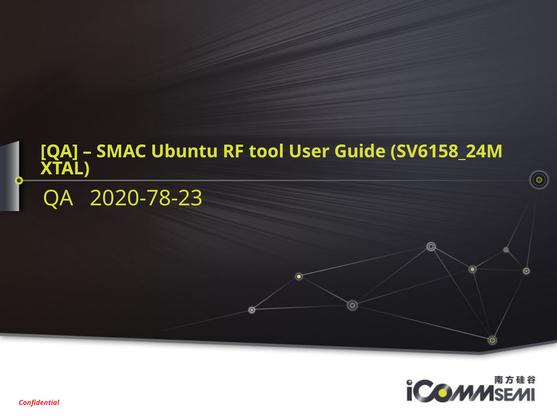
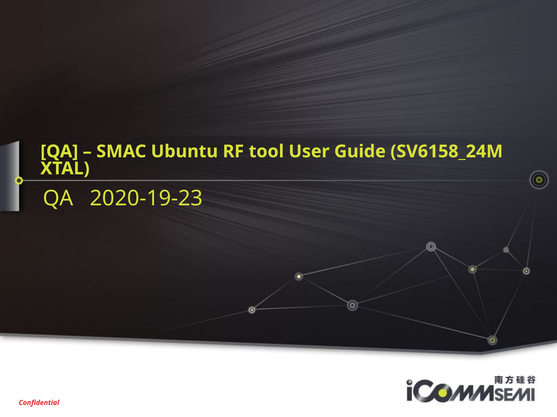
2020-78-23: 2020-78-23 -> 2020-19-23
